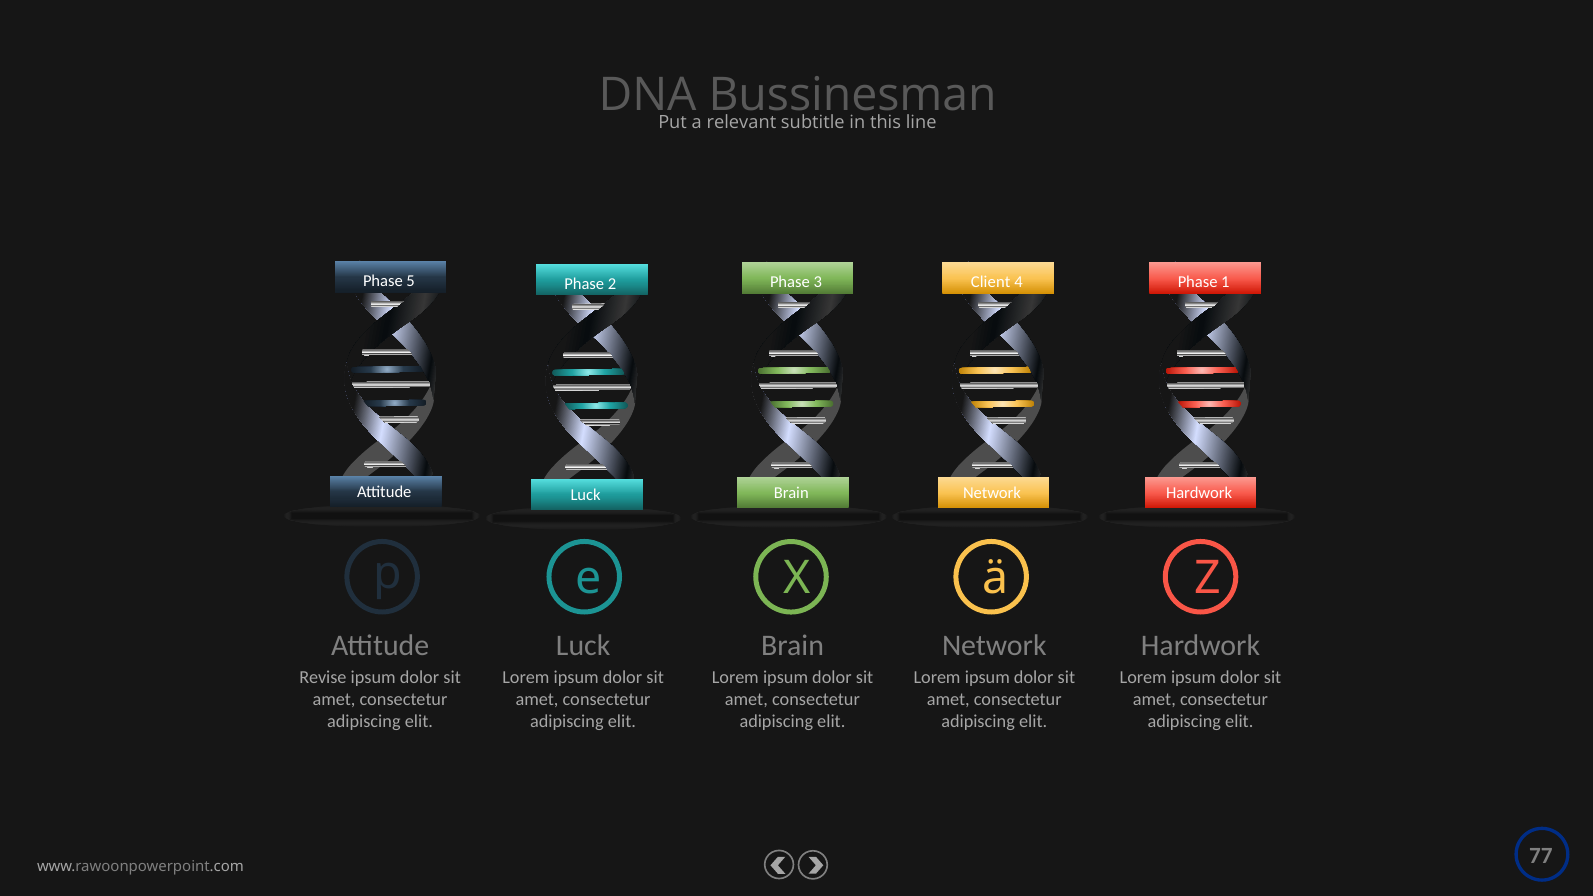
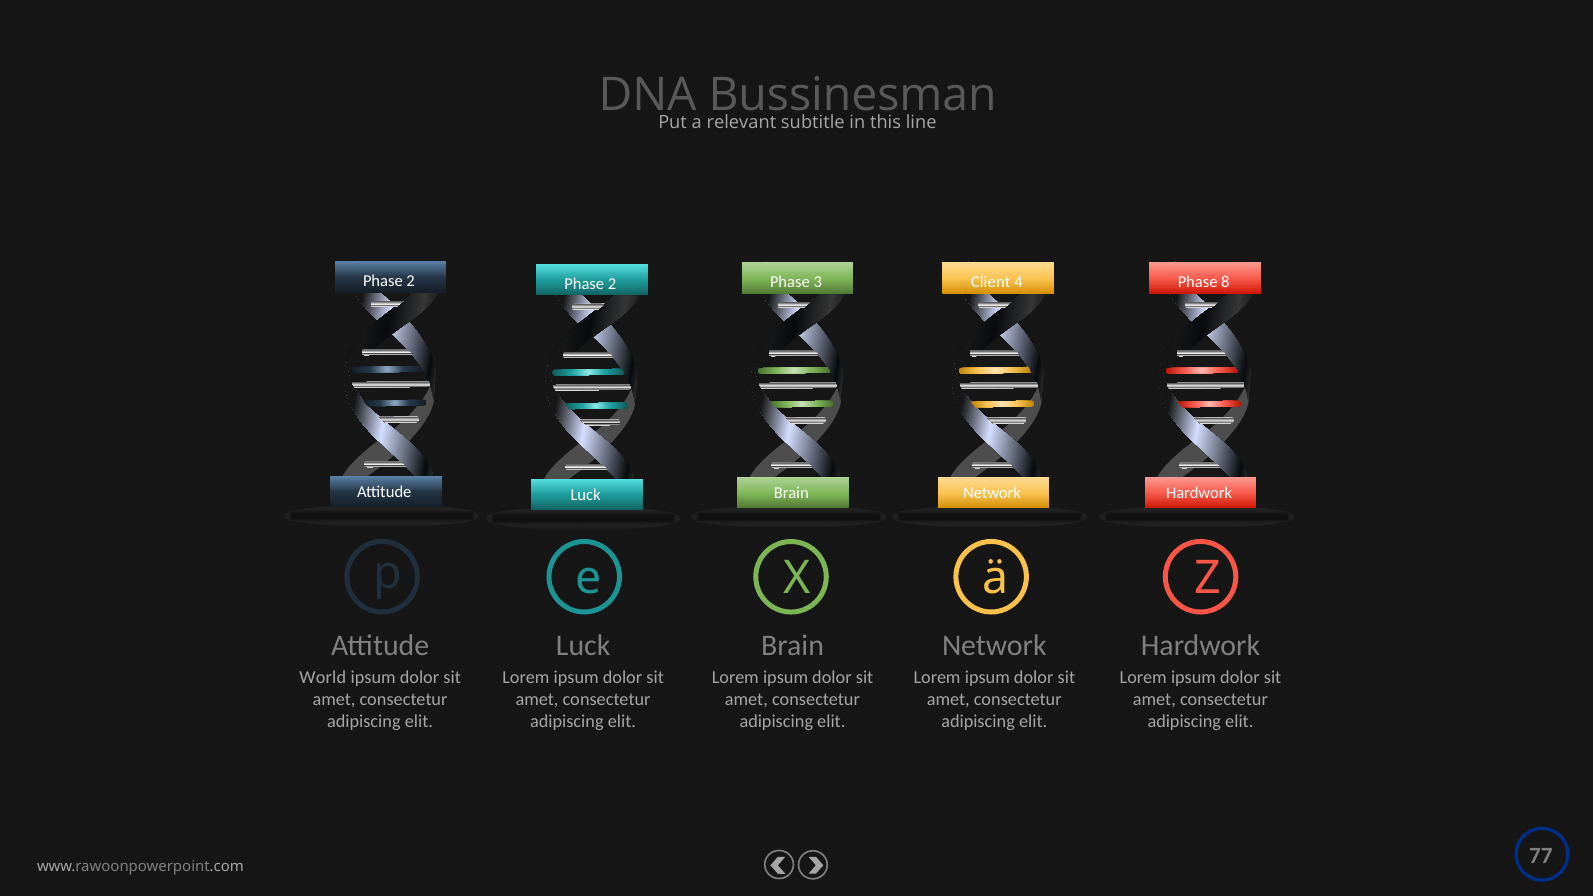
5 at (411, 281): 5 -> 2
1: 1 -> 8
Revise: Revise -> World
